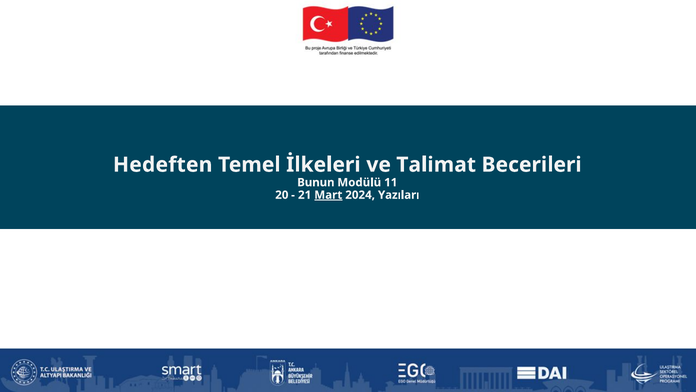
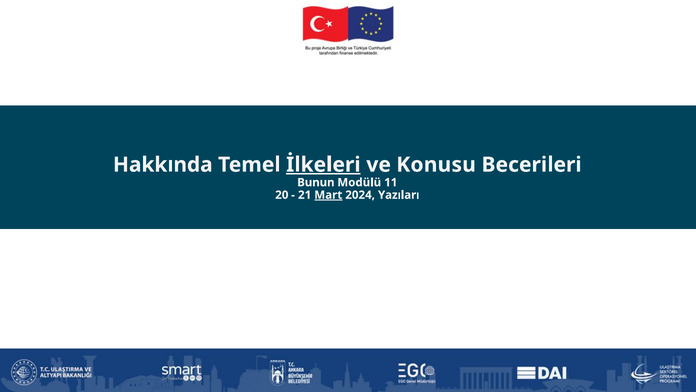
Hedeften: Hedeften -> Hakkında
İlkeleri underline: none -> present
Talimat: Talimat -> Konusu
